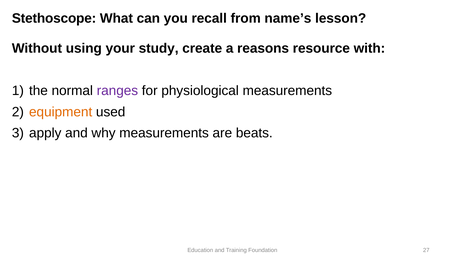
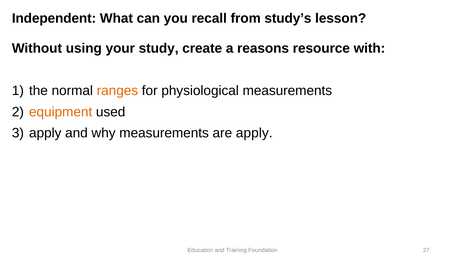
Stethoscope: Stethoscope -> Independent
name’s: name’s -> study’s
ranges colour: purple -> orange
are beats: beats -> apply
